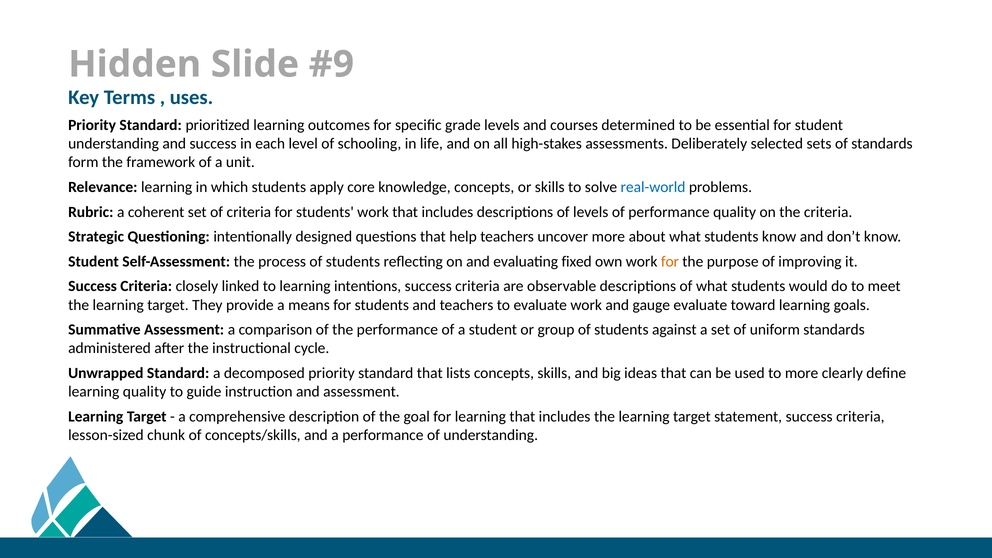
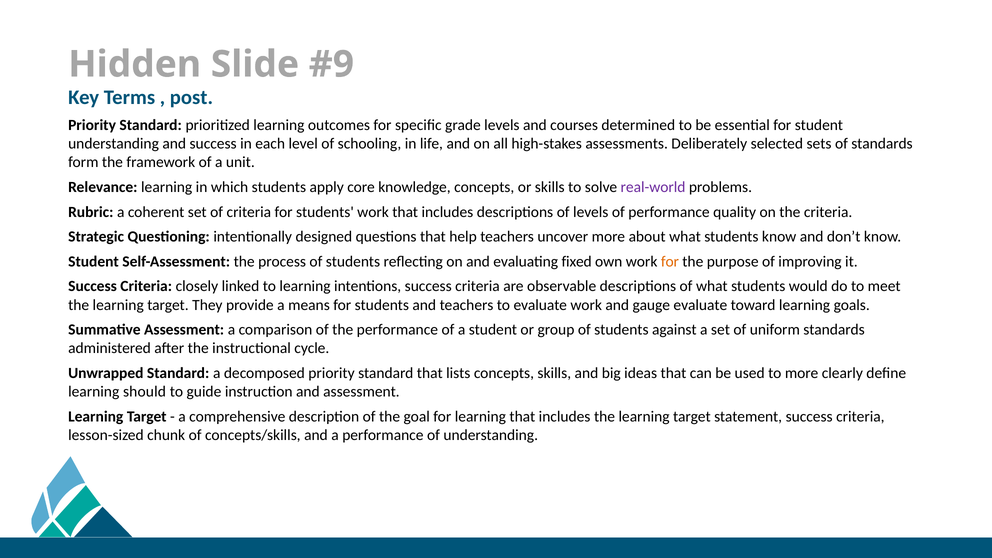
uses: uses -> post
real-world colour: blue -> purple
learning quality: quality -> should
